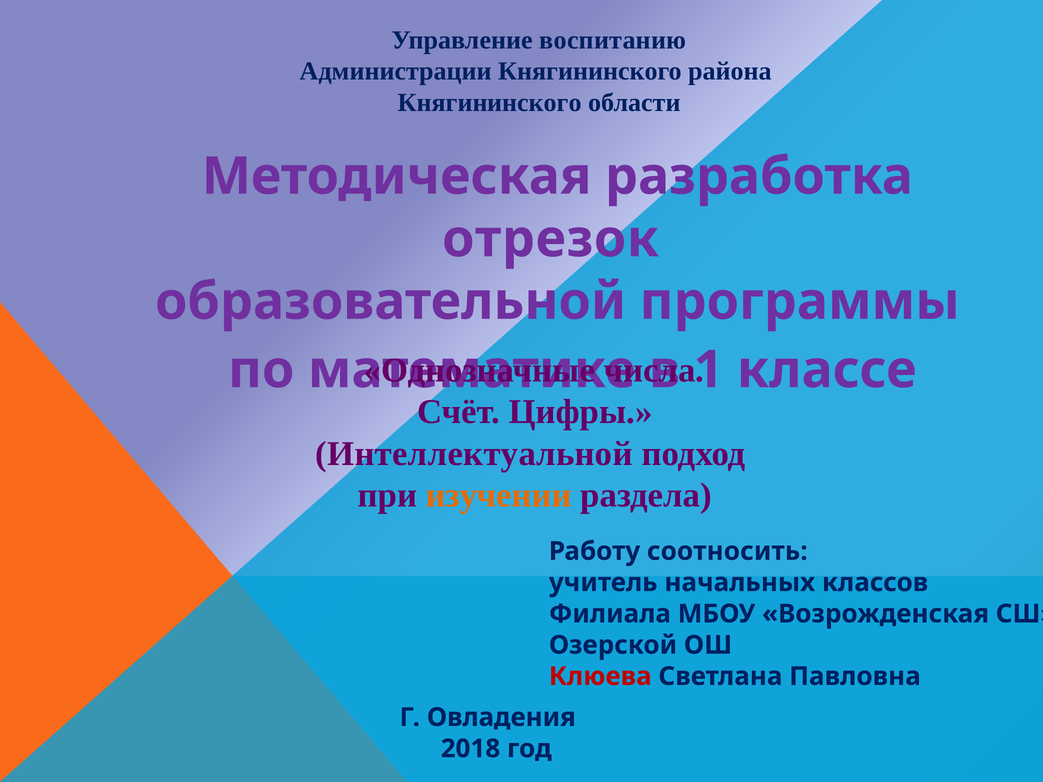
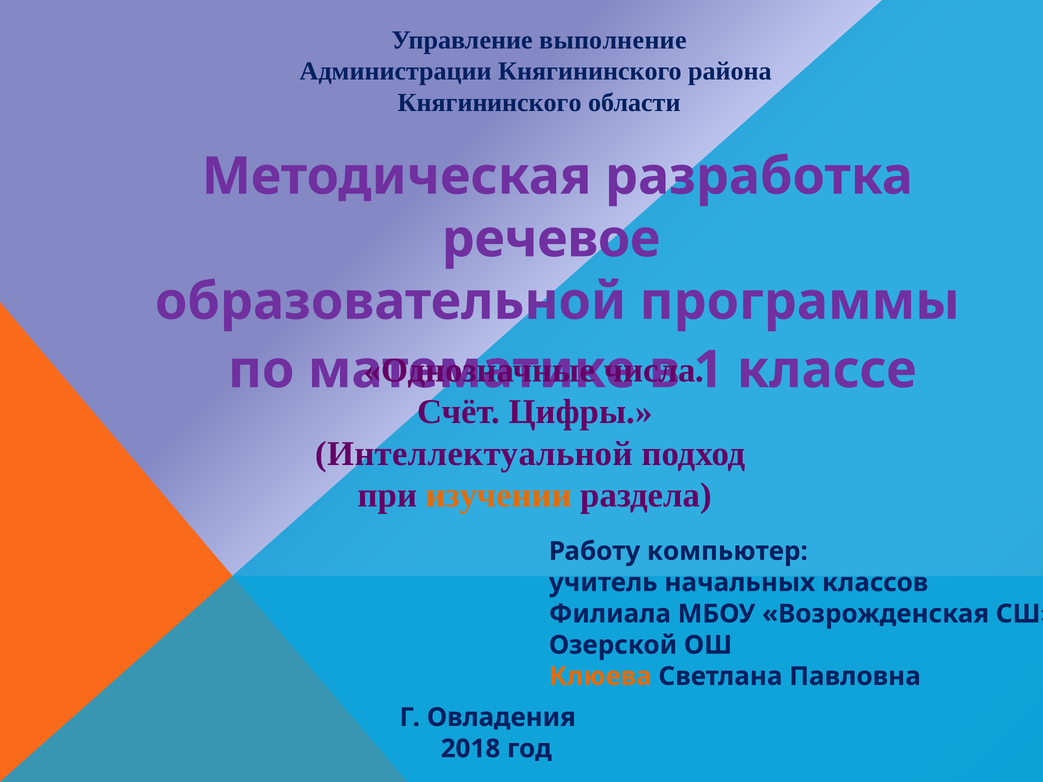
воспитанию: воспитанию -> выполнение
отрезок: отрезок -> речевое
соотносить: соотносить -> компьютер
Клюева colour: red -> orange
